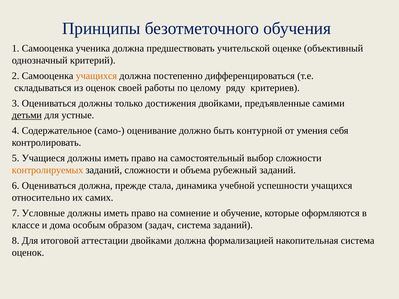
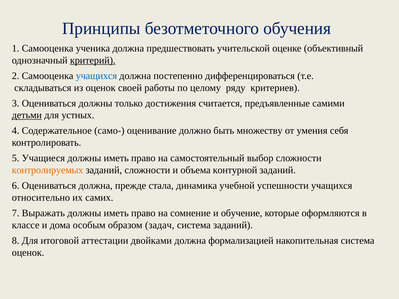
критерий underline: none -> present
учащихся at (96, 76) colour: orange -> blue
достижения двойками: двойками -> считается
устные: устные -> устных
контурной: контурной -> множеству
рубежный: рубежный -> контурной
Условные: Условные -> Выражать
